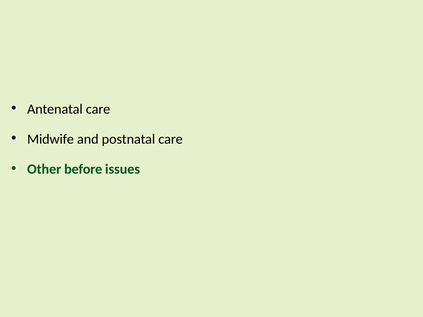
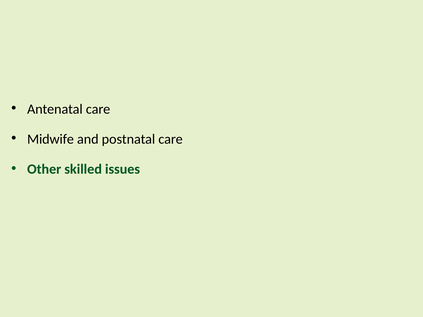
before: before -> skilled
